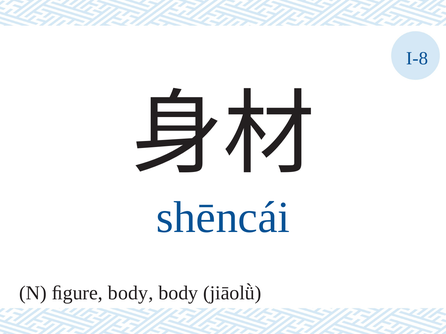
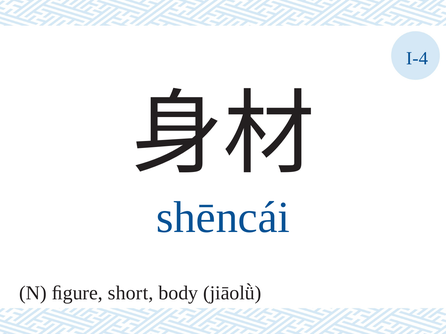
I-8: I-8 -> I-4
ﬁgure body: body -> short
